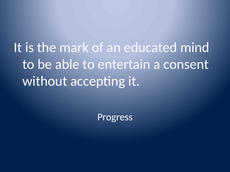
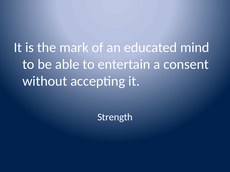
Progress: Progress -> Strength
